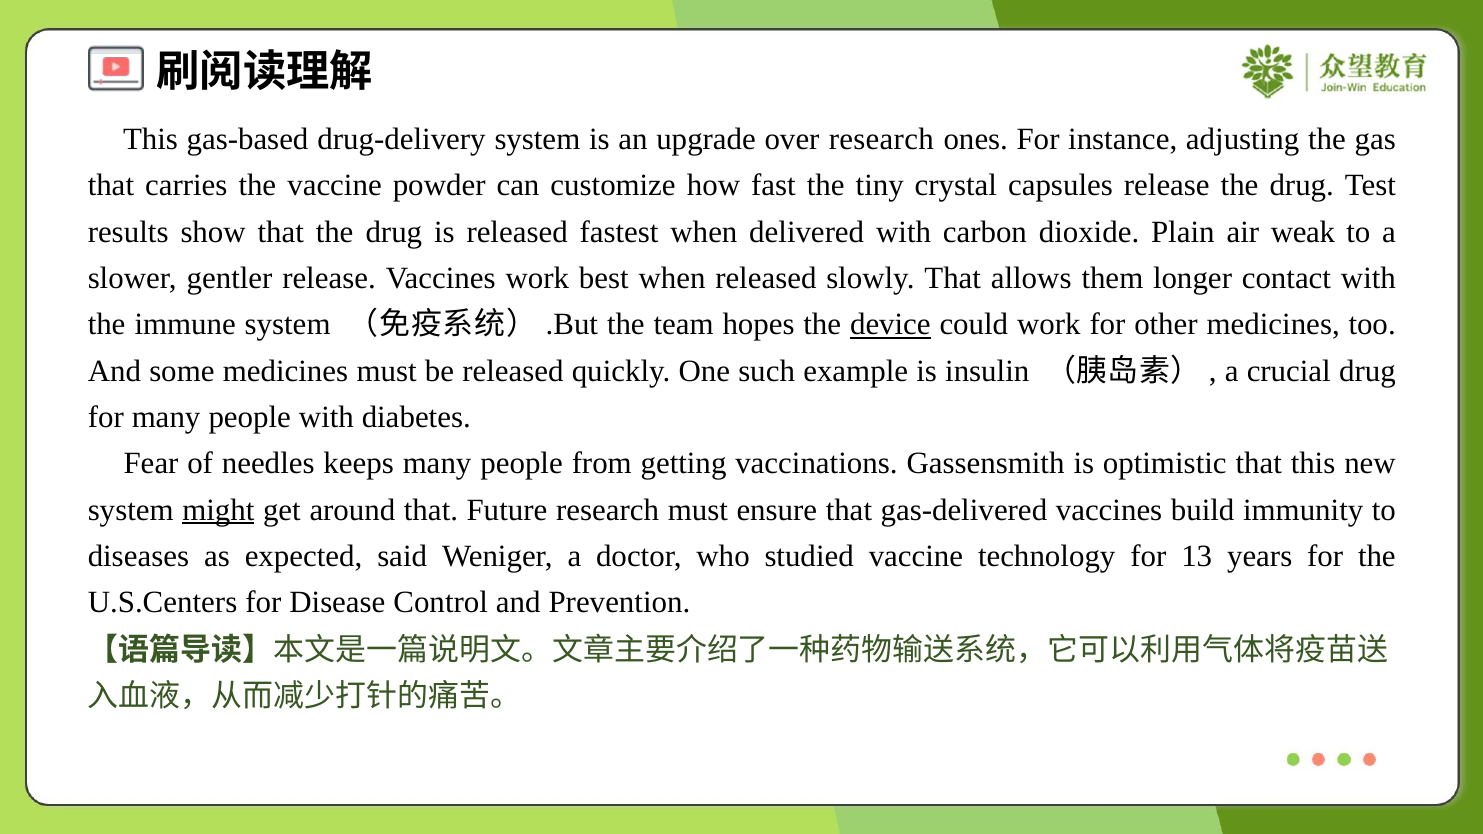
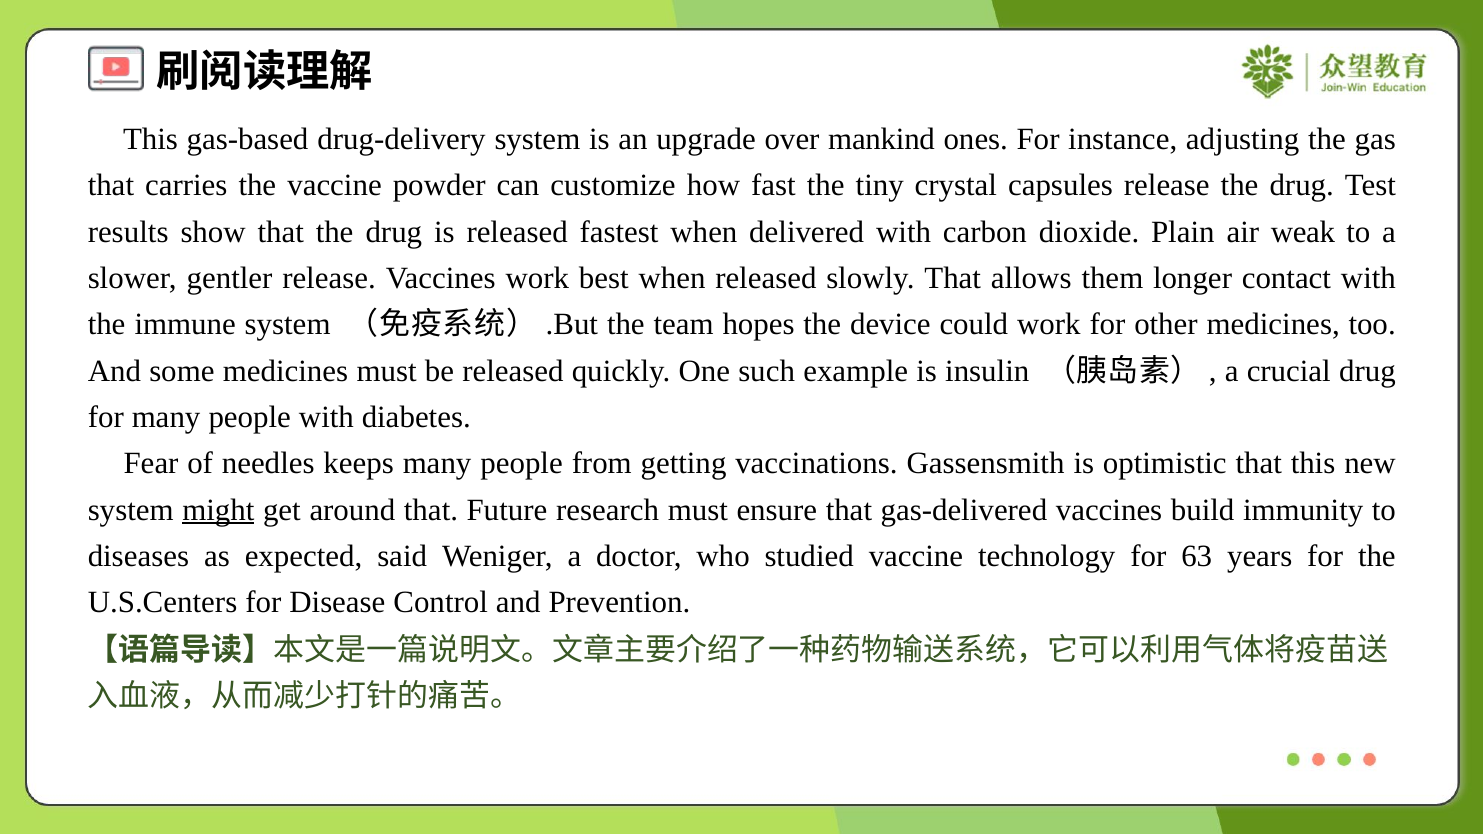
over research: research -> mankind
device underline: present -> none
13: 13 -> 63
